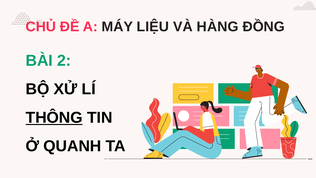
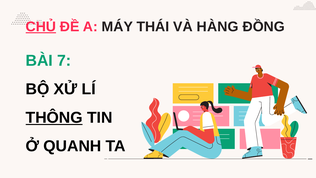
CHỦ underline: none -> present
LIỆU: LIỆU -> THÁI
2: 2 -> 7
